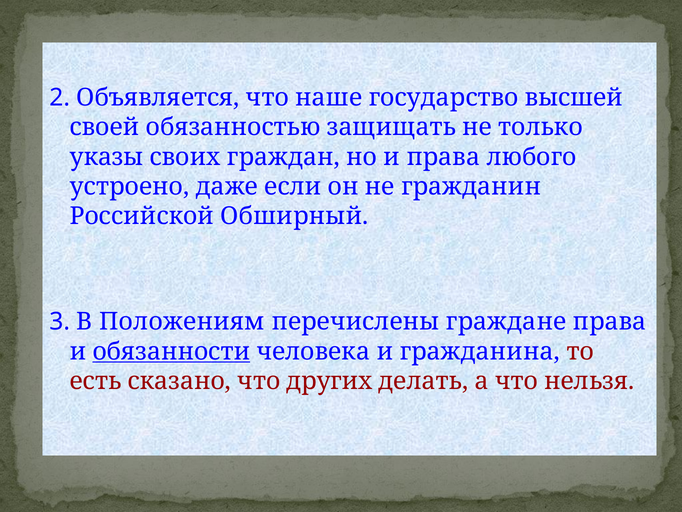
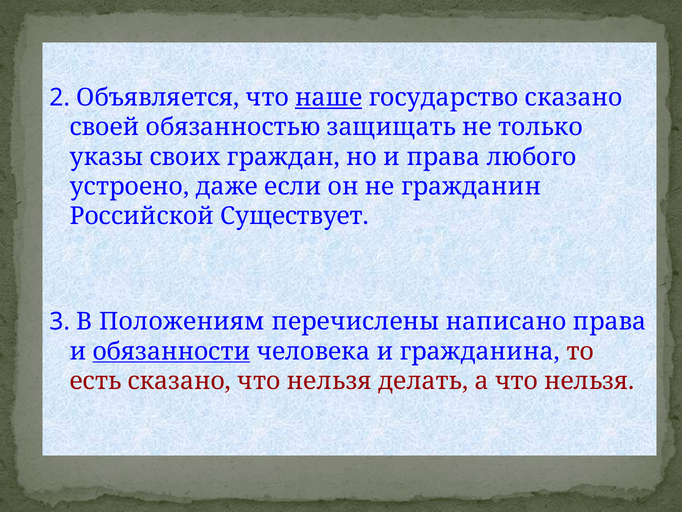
наше underline: none -> present
государство высшей: высшей -> сказано
Обширный: Обширный -> Существует
граждане: граждане -> написано
сказано что других: других -> нельзя
